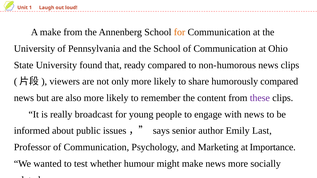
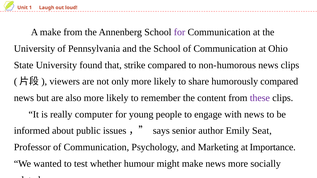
for at (180, 32) colour: orange -> purple
ready: ready -> strike
broadcast: broadcast -> computer
Last: Last -> Seat
